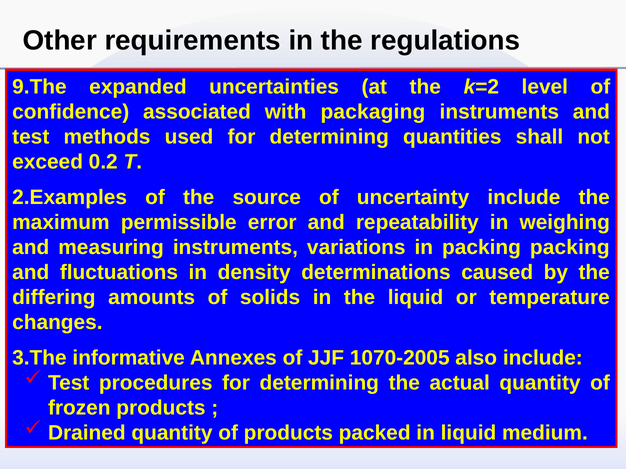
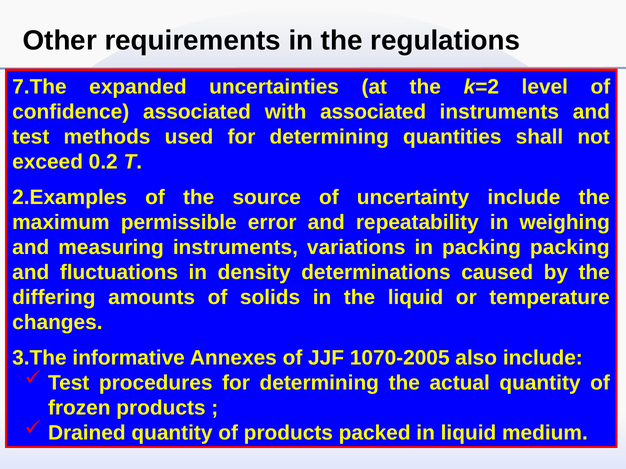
9.The: 9.The -> 7.The
with packaging: packaging -> associated
